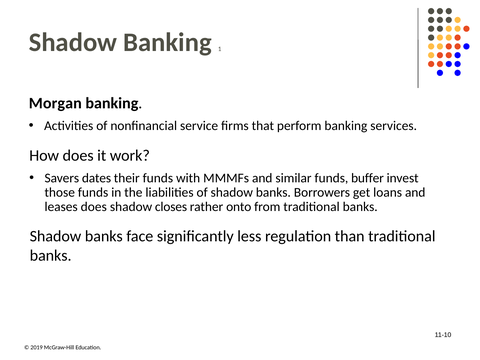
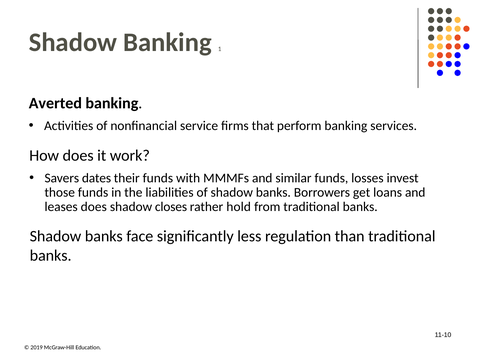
Morgan: Morgan -> Averted
buffer: buffer -> losses
onto: onto -> hold
